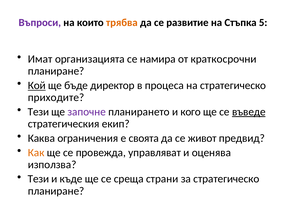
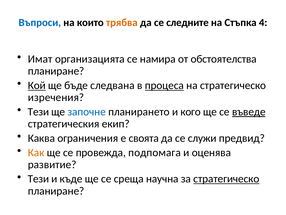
Въпроси colour: purple -> blue
развитие: развитие -> следните
5: 5 -> 4
краткосрочни: краткосрочни -> обстоятелства
директор: директор -> следвана
процеса underline: none -> present
приходите: приходите -> изречения
започне colour: purple -> blue
живот: живот -> служи
управляват: управляват -> подпомага
използва: използва -> развитие
страни: страни -> научна
стратегическо at (226, 178) underline: none -> present
